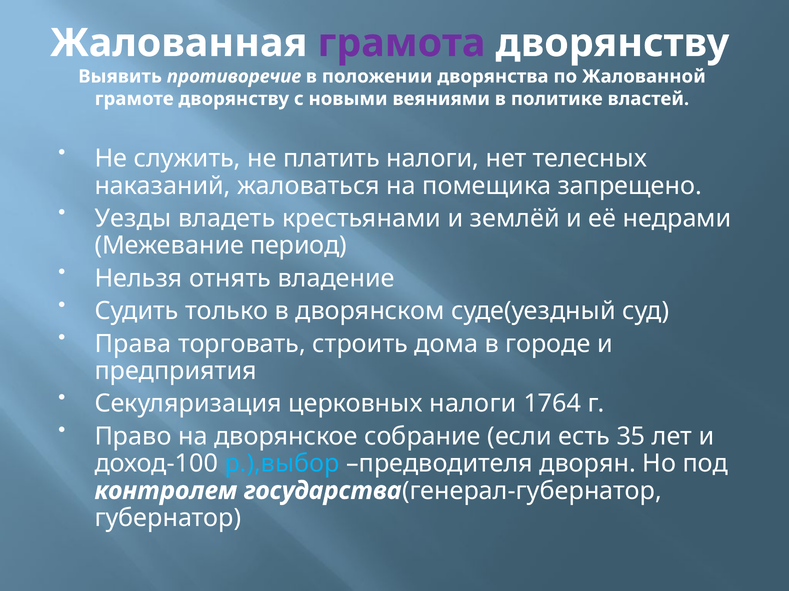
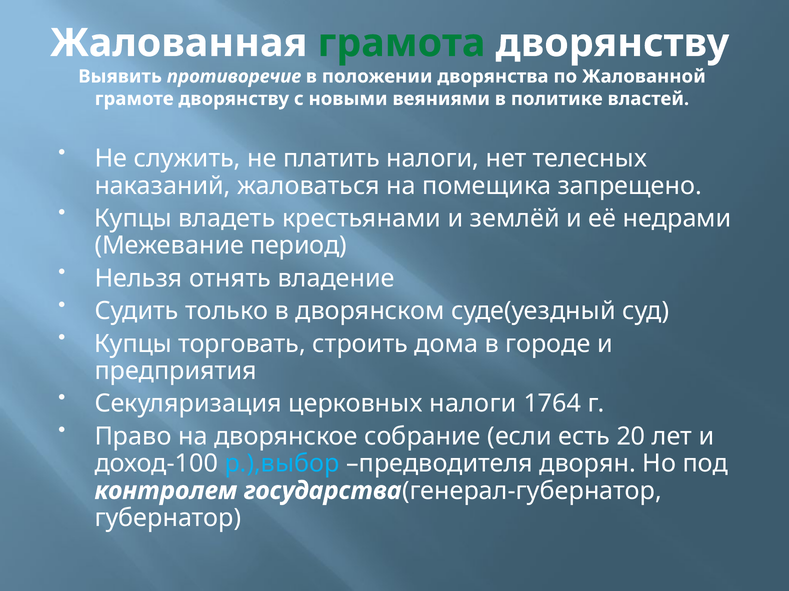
грамота colour: purple -> green
Уезды at (133, 219): Уезды -> Купцы
Права at (133, 344): Права -> Купцы
35: 35 -> 20
